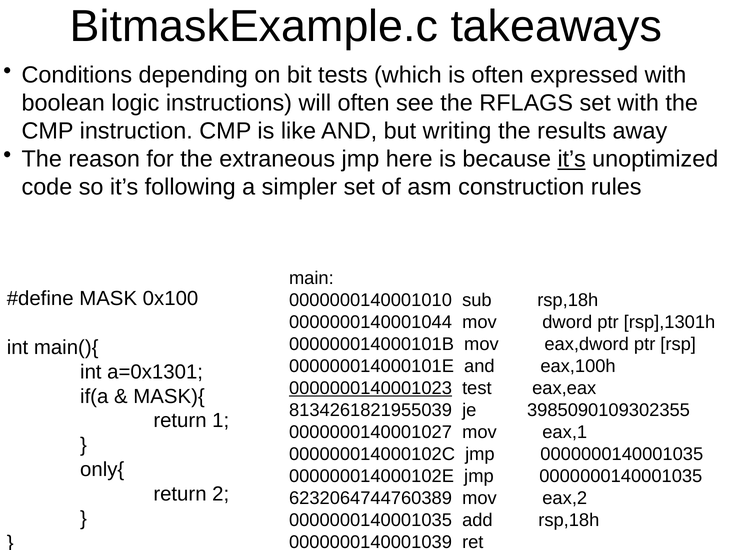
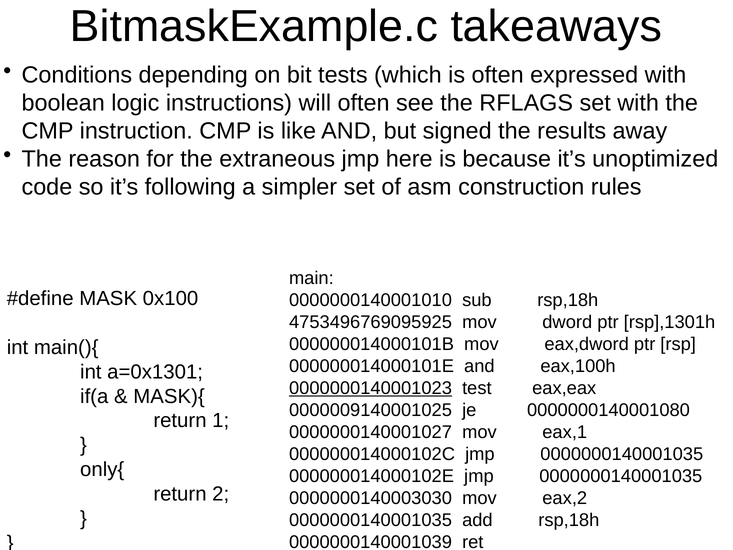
writing: writing -> signed
it’s at (572, 159) underline: present -> none
0000000140001044: 0000000140001044 -> 4753496769095925
8134261821955039: 8134261821955039 -> 0000009140001025
3985090109302355: 3985090109302355 -> 0000000140001080
6232064744760389: 6232064744760389 -> 0000000140003030
